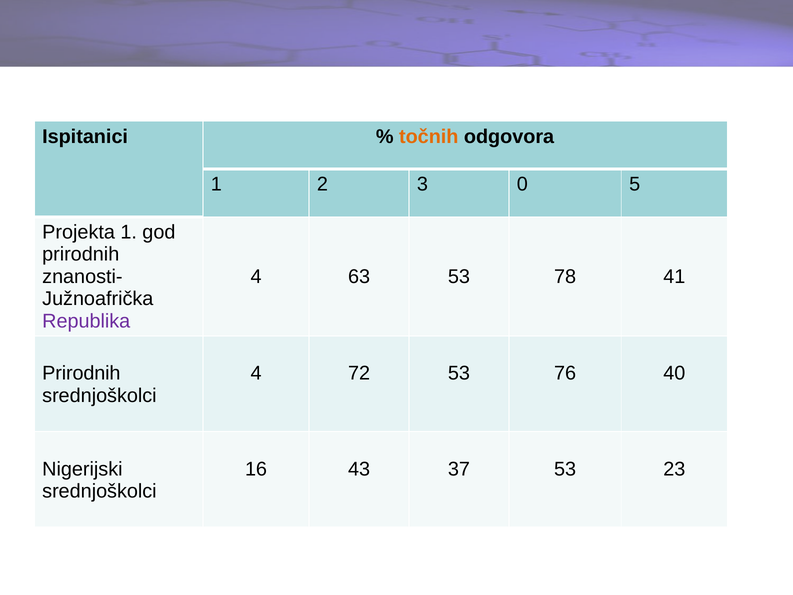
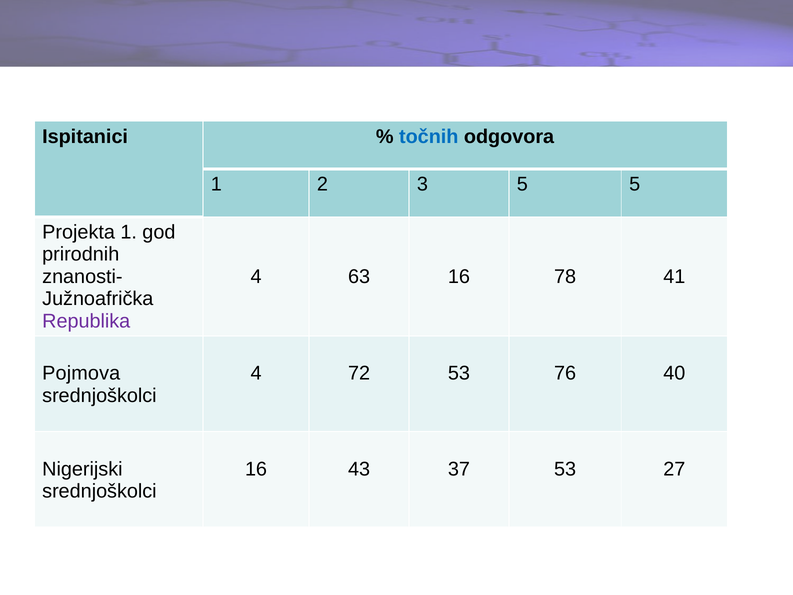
točnih colour: orange -> blue
3 0: 0 -> 5
63 53: 53 -> 16
Prirodnih at (81, 373): Prirodnih -> Pojmova
23: 23 -> 27
